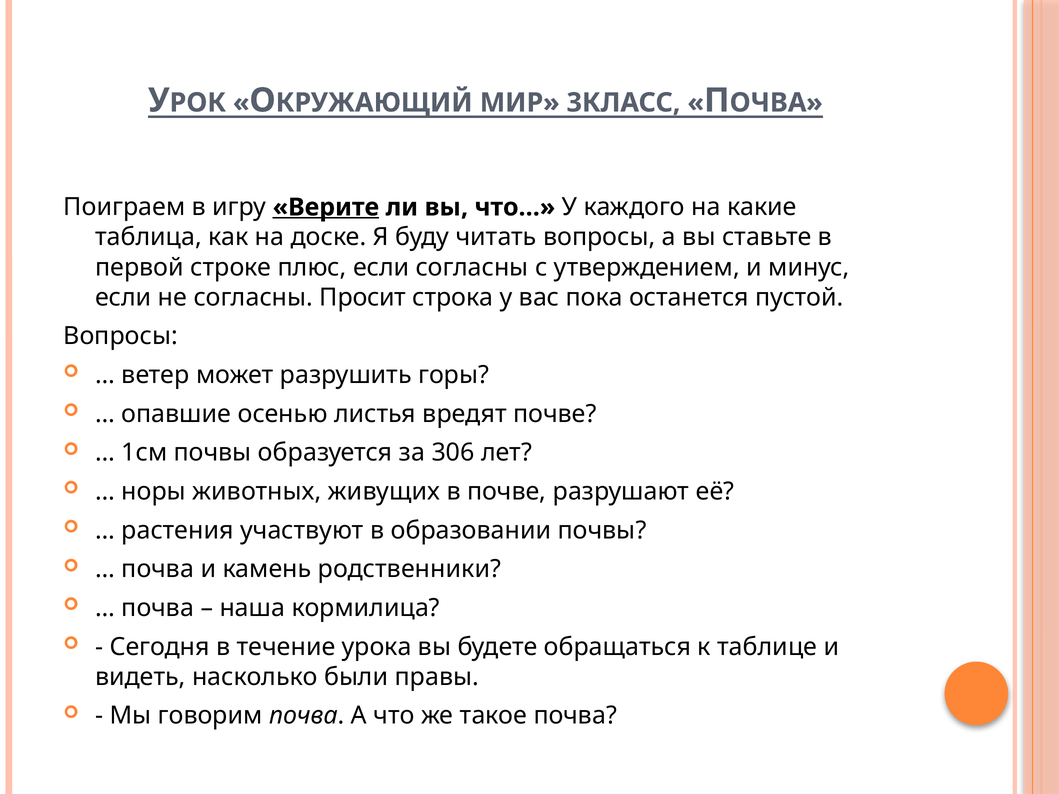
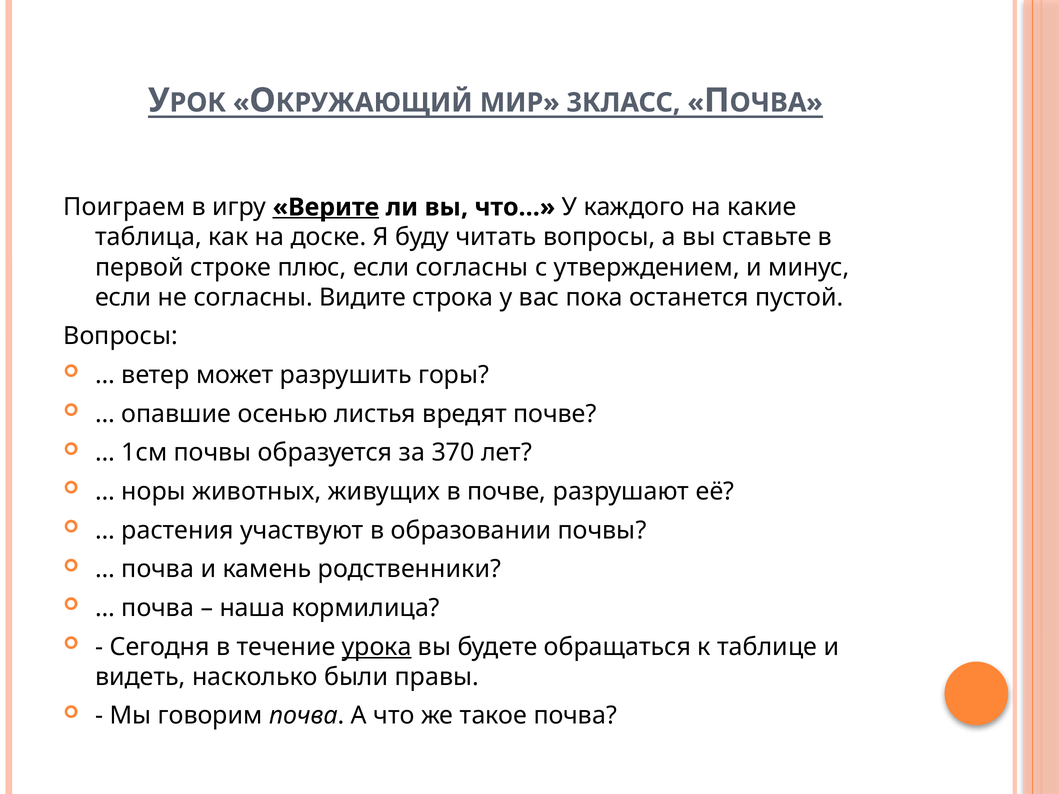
Просит: Просит -> Видите
306: 306 -> 370
урока underline: none -> present
